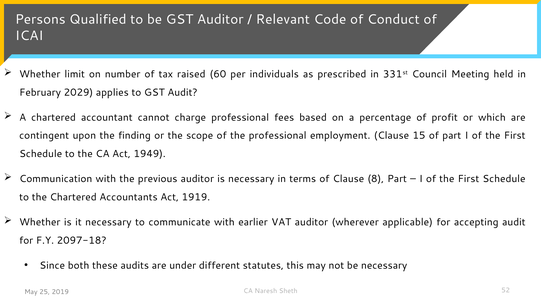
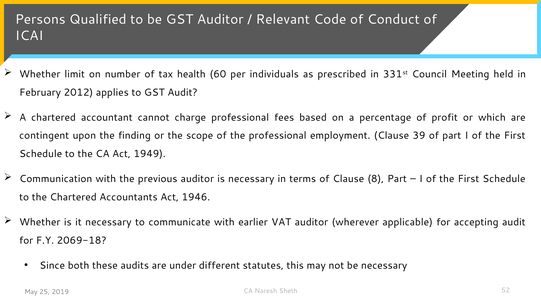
raised: raised -> health
2029: 2029 -> 2012
15: 15 -> 39
1919: 1919 -> 1946
2097-18: 2097-18 -> 2069-18
